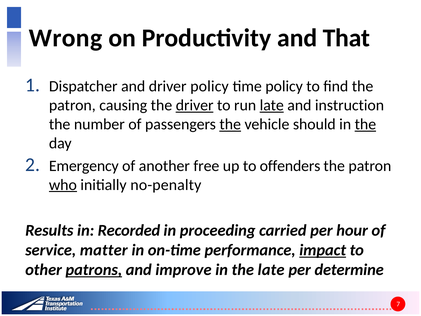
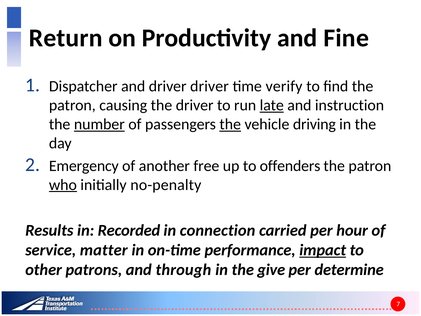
Wrong: Wrong -> Return
That: That -> Fine
driver policy: policy -> driver
time policy: policy -> verify
driver at (195, 105) underline: present -> none
number underline: none -> present
should: should -> driving
the at (365, 124) underline: present -> none
proceeding: proceeding -> connection
patrons underline: present -> none
improve: improve -> through
the late: late -> give
